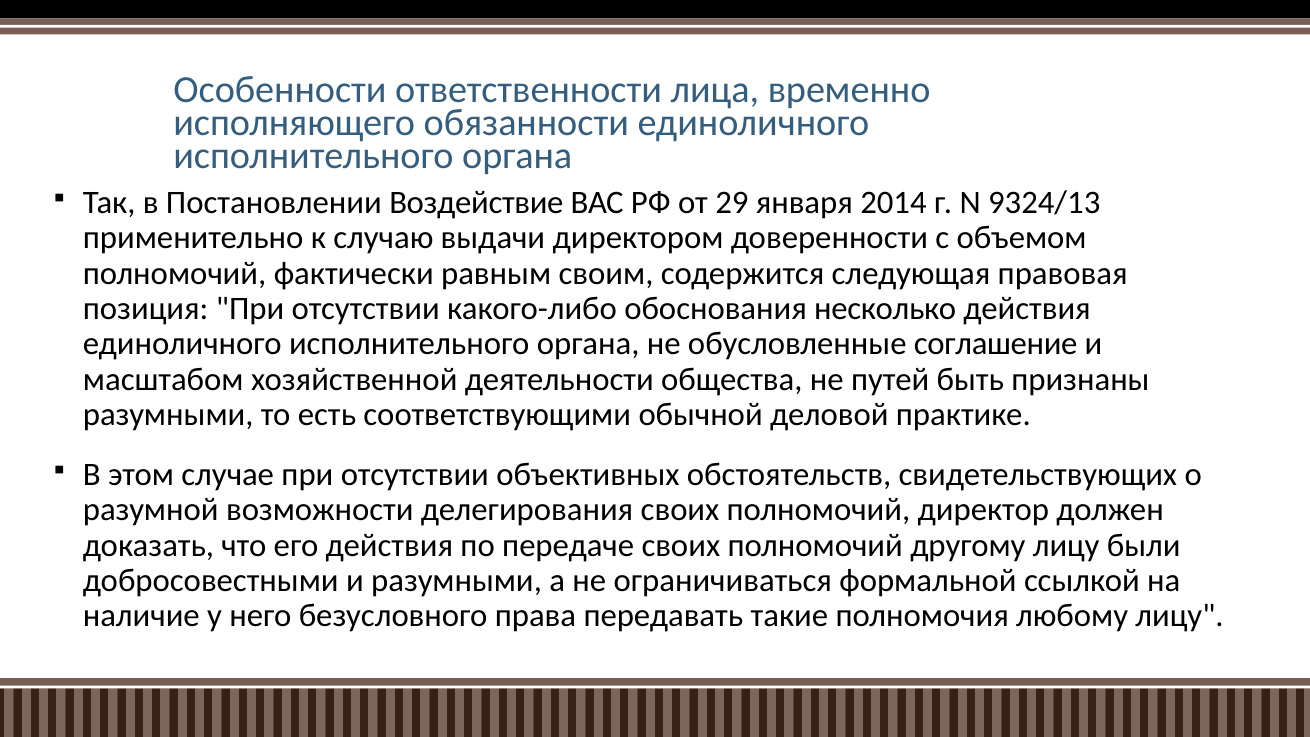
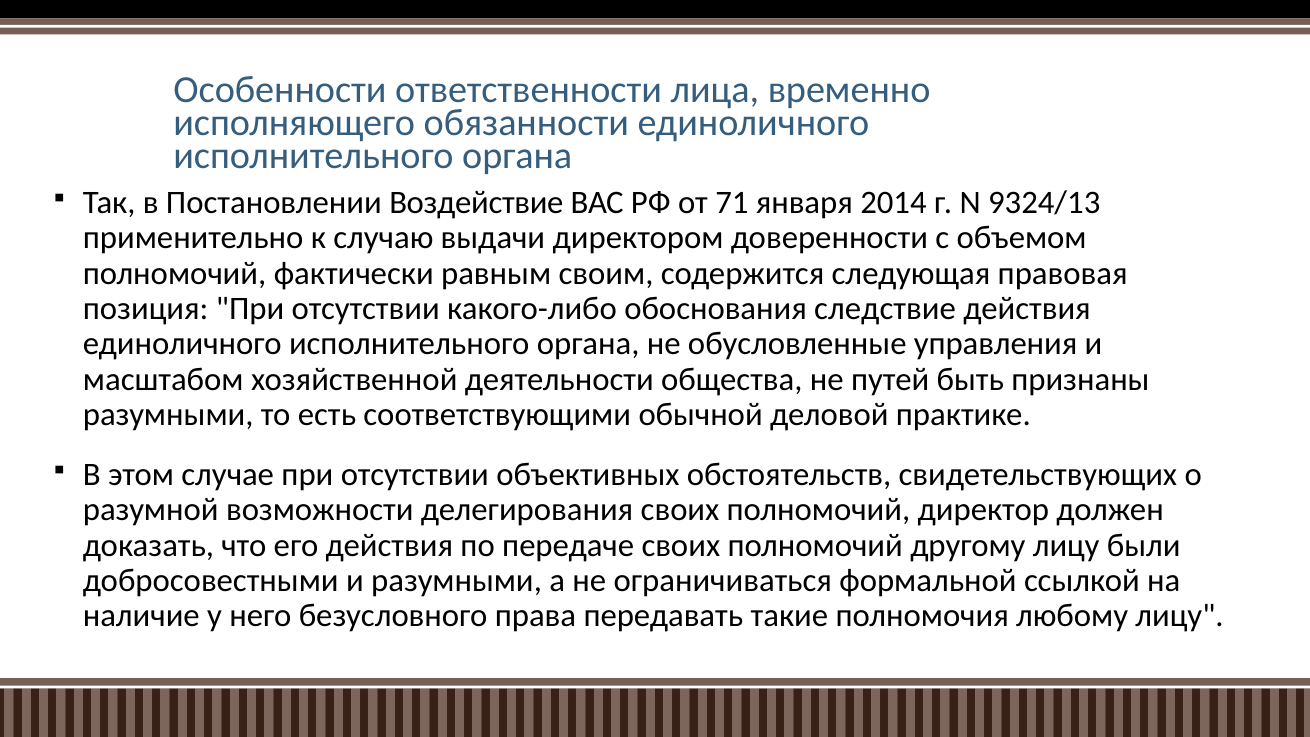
29: 29 -> 71
несколько: несколько -> следствие
соглашение: соглашение -> управления
